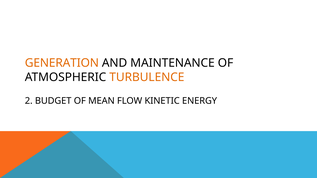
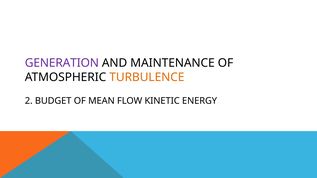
GENERATION colour: orange -> purple
